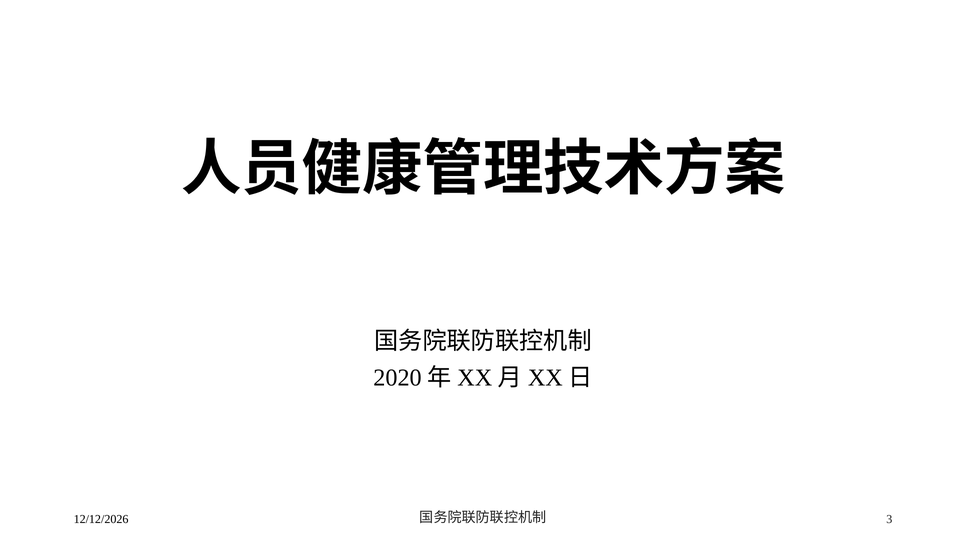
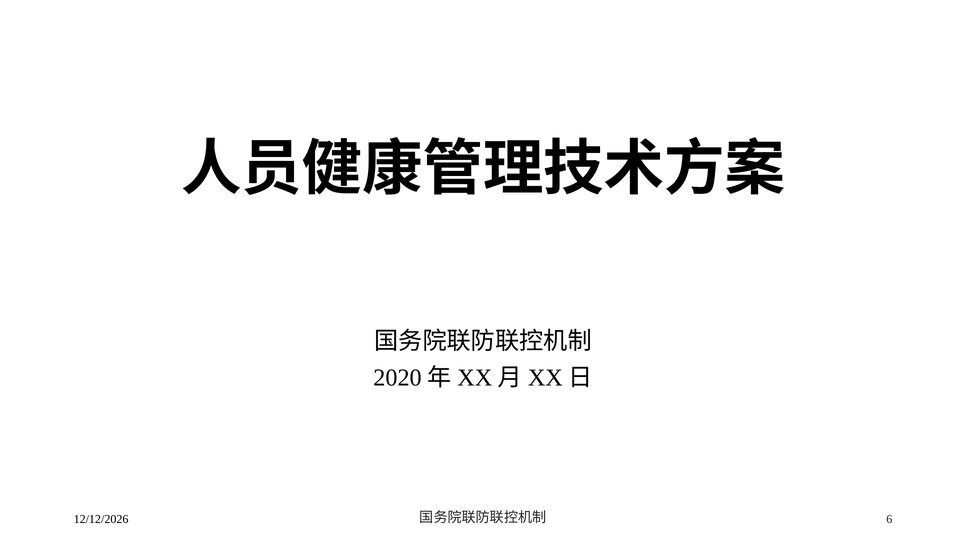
3: 3 -> 6
